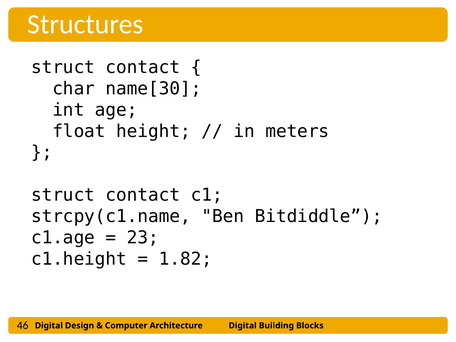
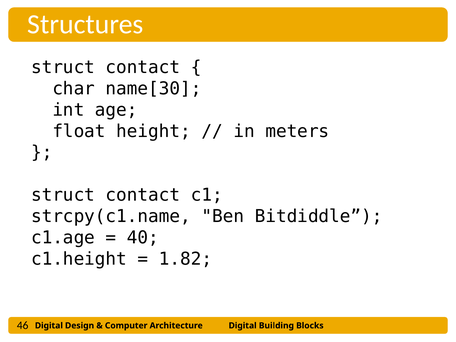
23: 23 -> 40
